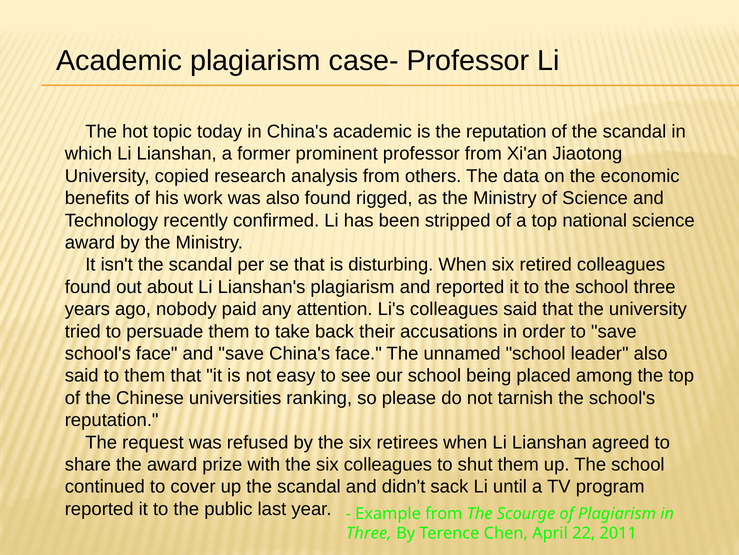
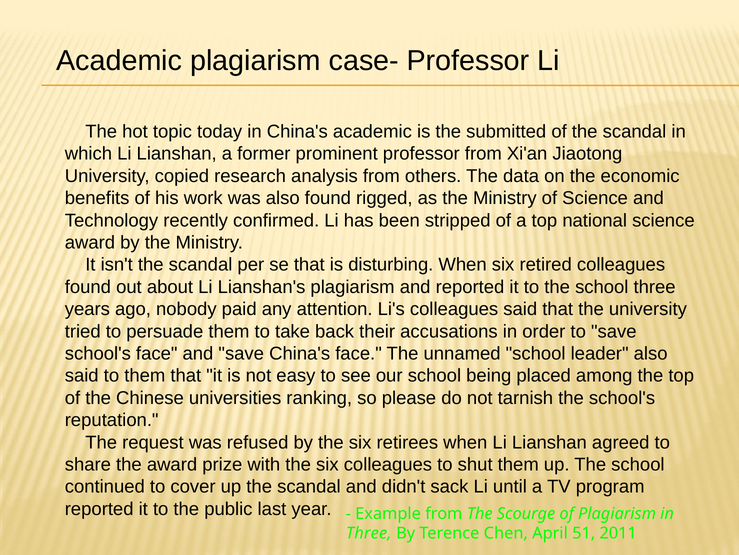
the reputation: reputation -> submitted
22: 22 -> 51
